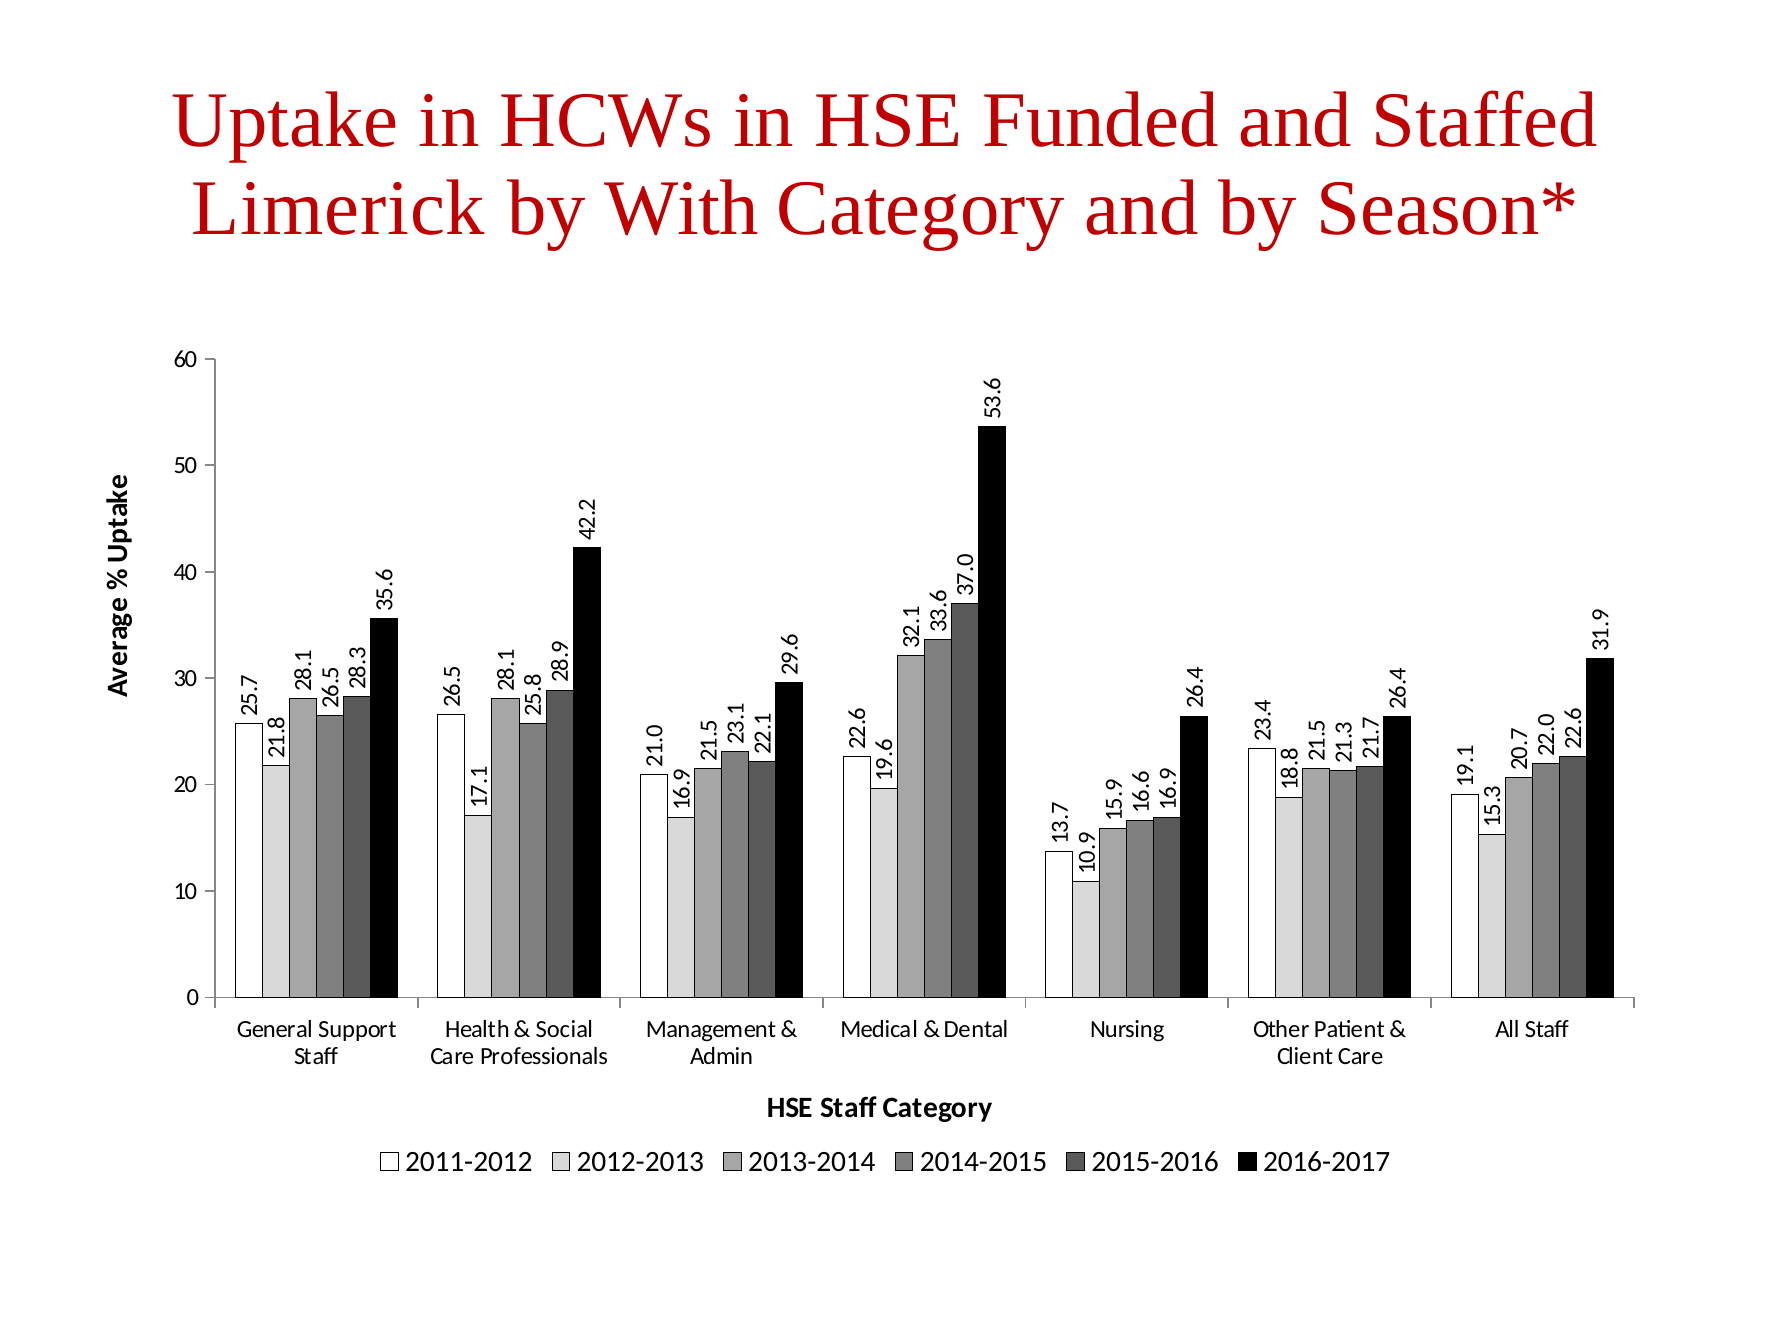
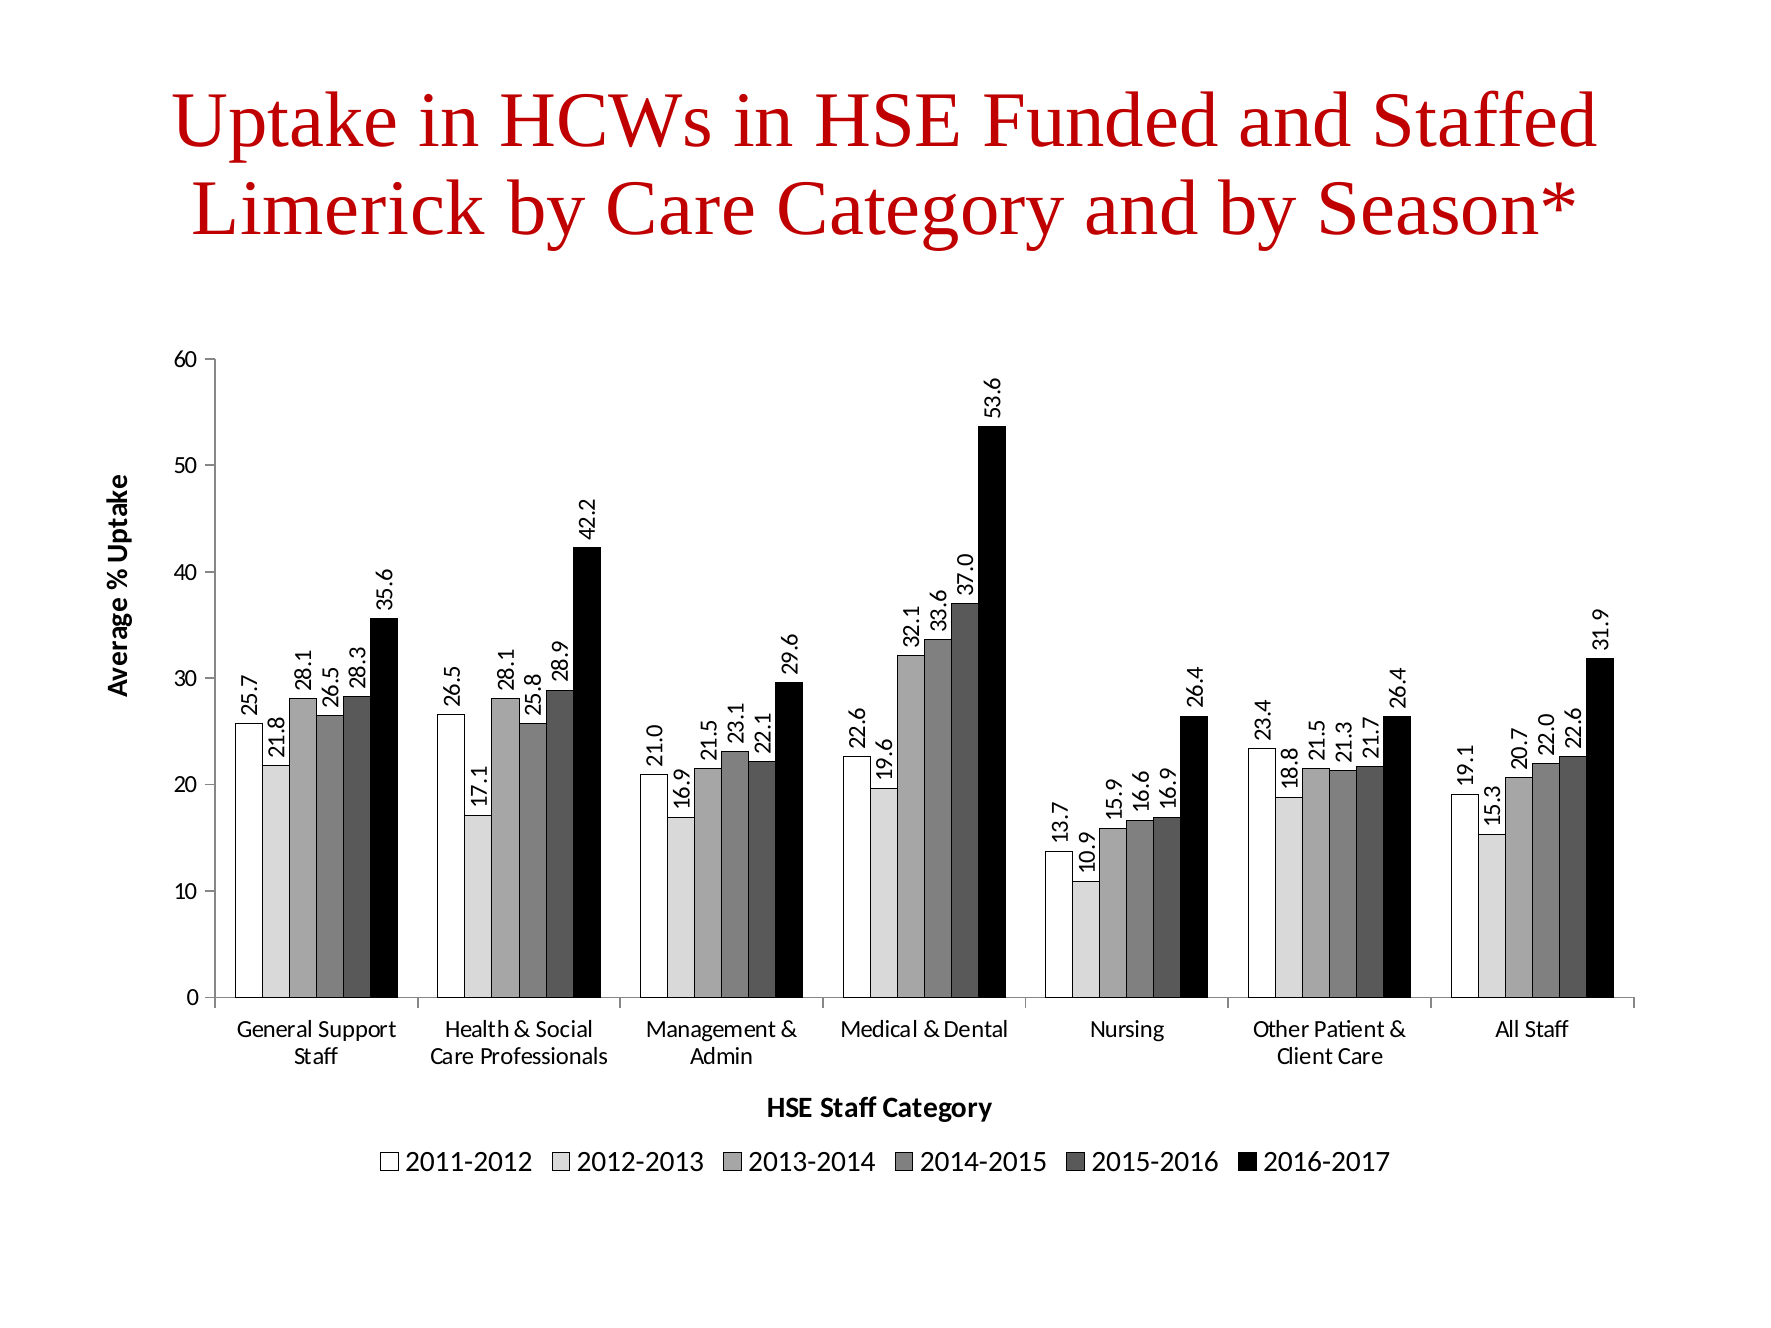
by With: With -> Care
